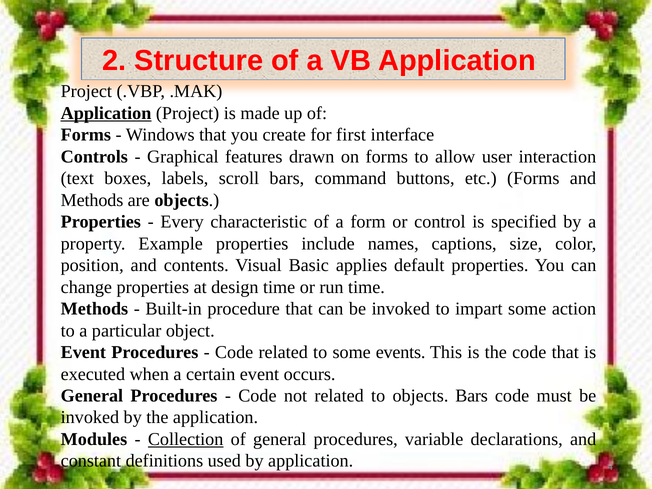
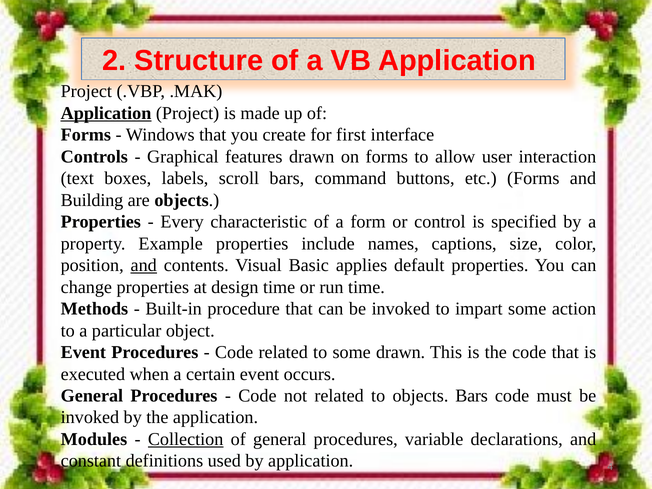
Methods at (92, 200): Methods -> Building
and at (144, 265) underline: none -> present
some events: events -> drawn
